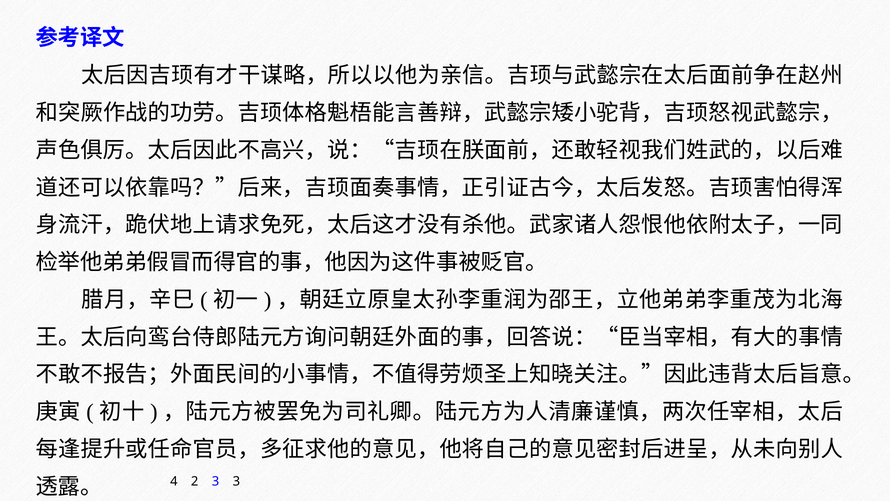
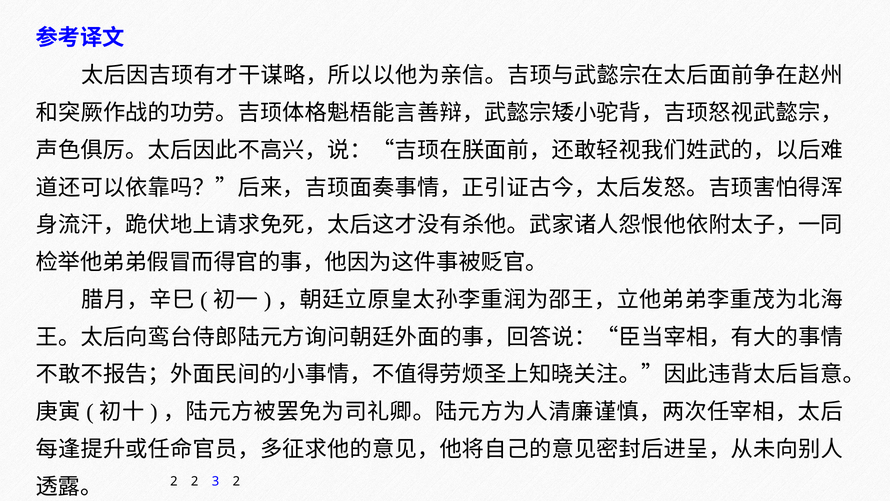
4 at (174, 481): 4 -> 2
3 3: 3 -> 2
